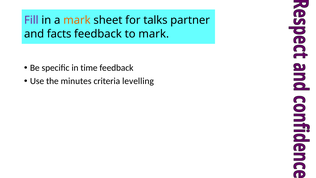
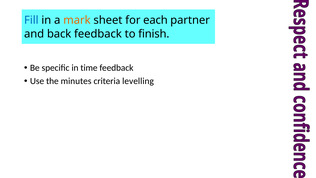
Fill colour: purple -> blue
talks: talks -> each
facts: facts -> back
to mark: mark -> finish
